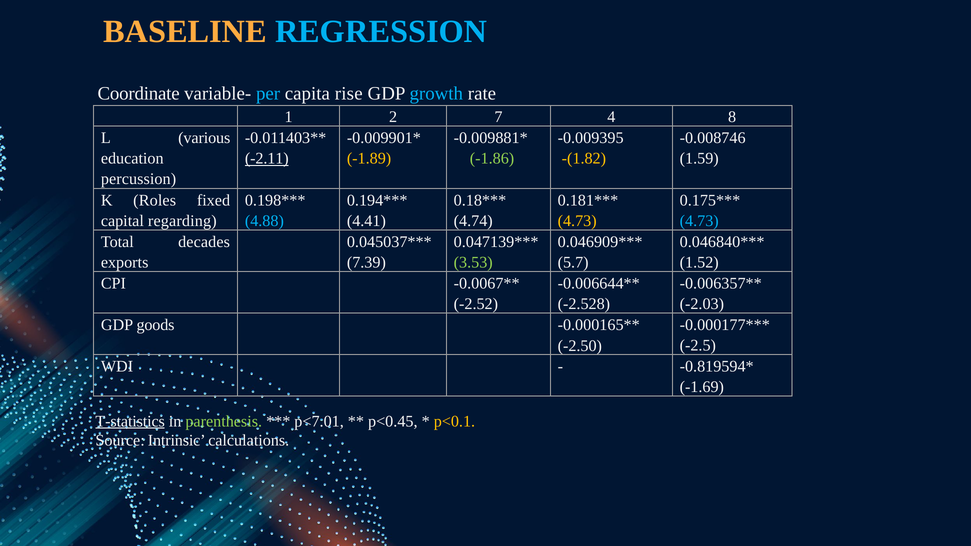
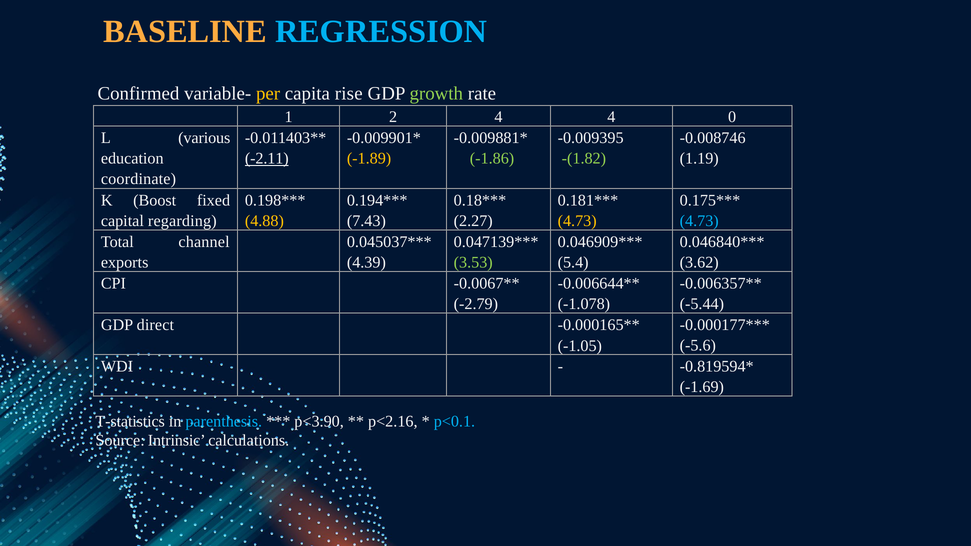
Coordinate: Coordinate -> Confirmed
per colour: light blue -> yellow
growth colour: light blue -> light green
2 7: 7 -> 4
8: 8 -> 0
-(1.82 colour: yellow -> light green
1.59: 1.59 -> 1.19
percussion: percussion -> coordinate
Roles: Roles -> Boost
4.88 colour: light blue -> yellow
4.41: 4.41 -> 7.43
4.74: 4.74 -> 2.27
decades: decades -> channel
7.39: 7.39 -> 4.39
5.7: 5.7 -> 5.4
1.52: 1.52 -> 3.62
-2.52: -2.52 -> -2.79
-2.528: -2.528 -> -1.078
-2.03: -2.03 -> -5.44
goods: goods -> direct
-2.5: -2.5 -> -5.6
-2.50: -2.50 -> -1.05
T-statistics underline: present -> none
parenthesis colour: light green -> light blue
p<7.01: p<7.01 -> p<3.90
p<0.45: p<0.45 -> p<2.16
p<0.1 colour: yellow -> light blue
